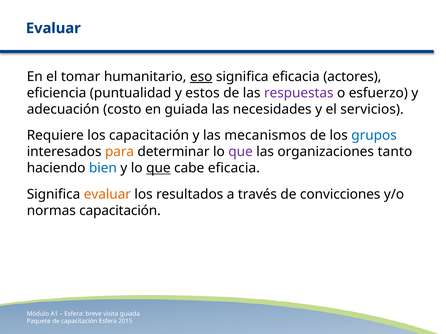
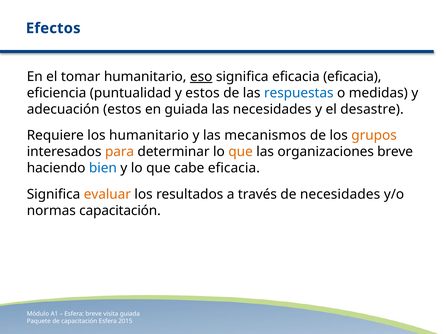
Evaluar at (53, 28): Evaluar -> Efectos
eficacia actores: actores -> eficacia
respuestas colour: purple -> blue
esfuerzo: esfuerzo -> medidas
adecuación costo: costo -> estos
servicios: servicios -> desastre
los capacitación: capacitación -> humanitario
grupos colour: blue -> orange
que at (241, 152) colour: purple -> orange
organizaciones tanto: tanto -> breve
que at (158, 168) underline: present -> none
de convicciones: convicciones -> necesidades
